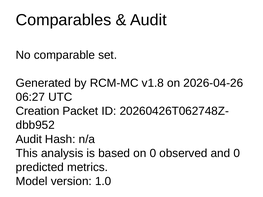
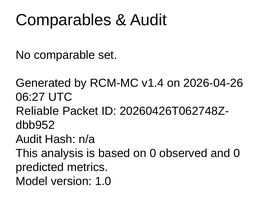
v1.8: v1.8 -> v1.4
Creation: Creation -> Reliable
